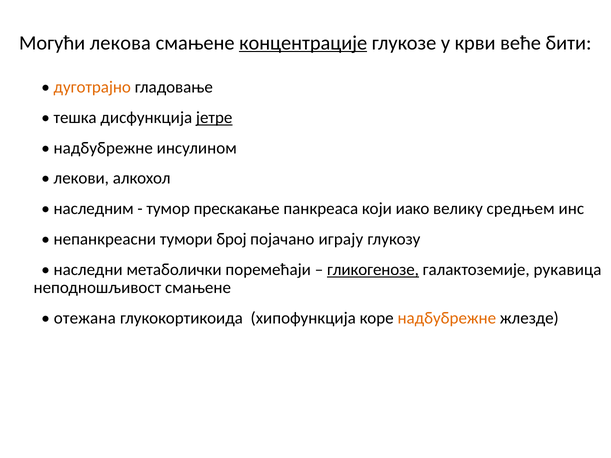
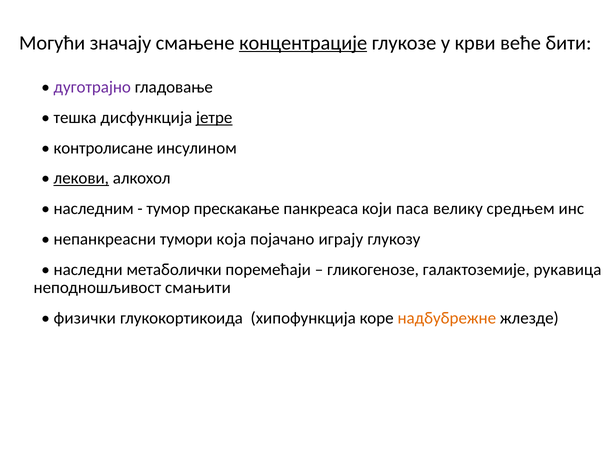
лекова: лекова -> значају
дуготрајно colour: orange -> purple
надбубрежне at (103, 148): надбубрежне -> контролисане
лекови underline: none -> present
иако: иако -> паса
број: број -> која
гликогенозе underline: present -> none
неподношљивост смањене: смањене -> смањити
отежана: отежана -> физички
